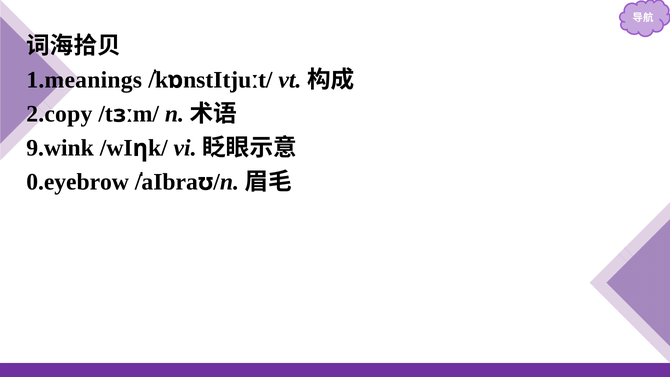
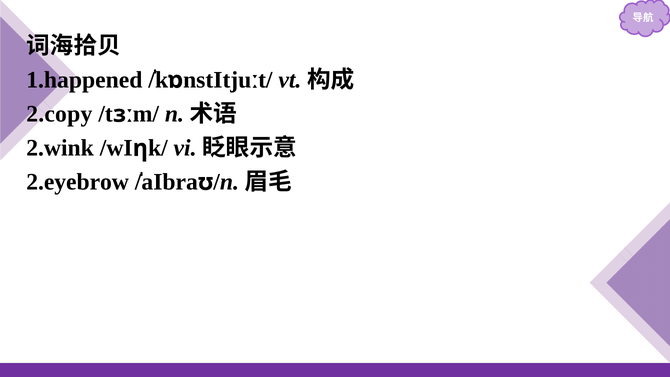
1.meanings: 1.meanings -> 1.happened
9.wink: 9.wink -> 2.wink
0.eyebrow: 0.eyebrow -> 2.eyebrow
